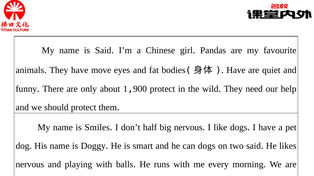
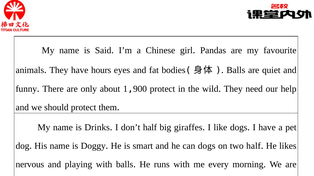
move: move -> hours
Have at (236, 70): Have -> Balls
Smiles: Smiles -> Drinks
big nervous: nervous -> giraffes
two said: said -> half
